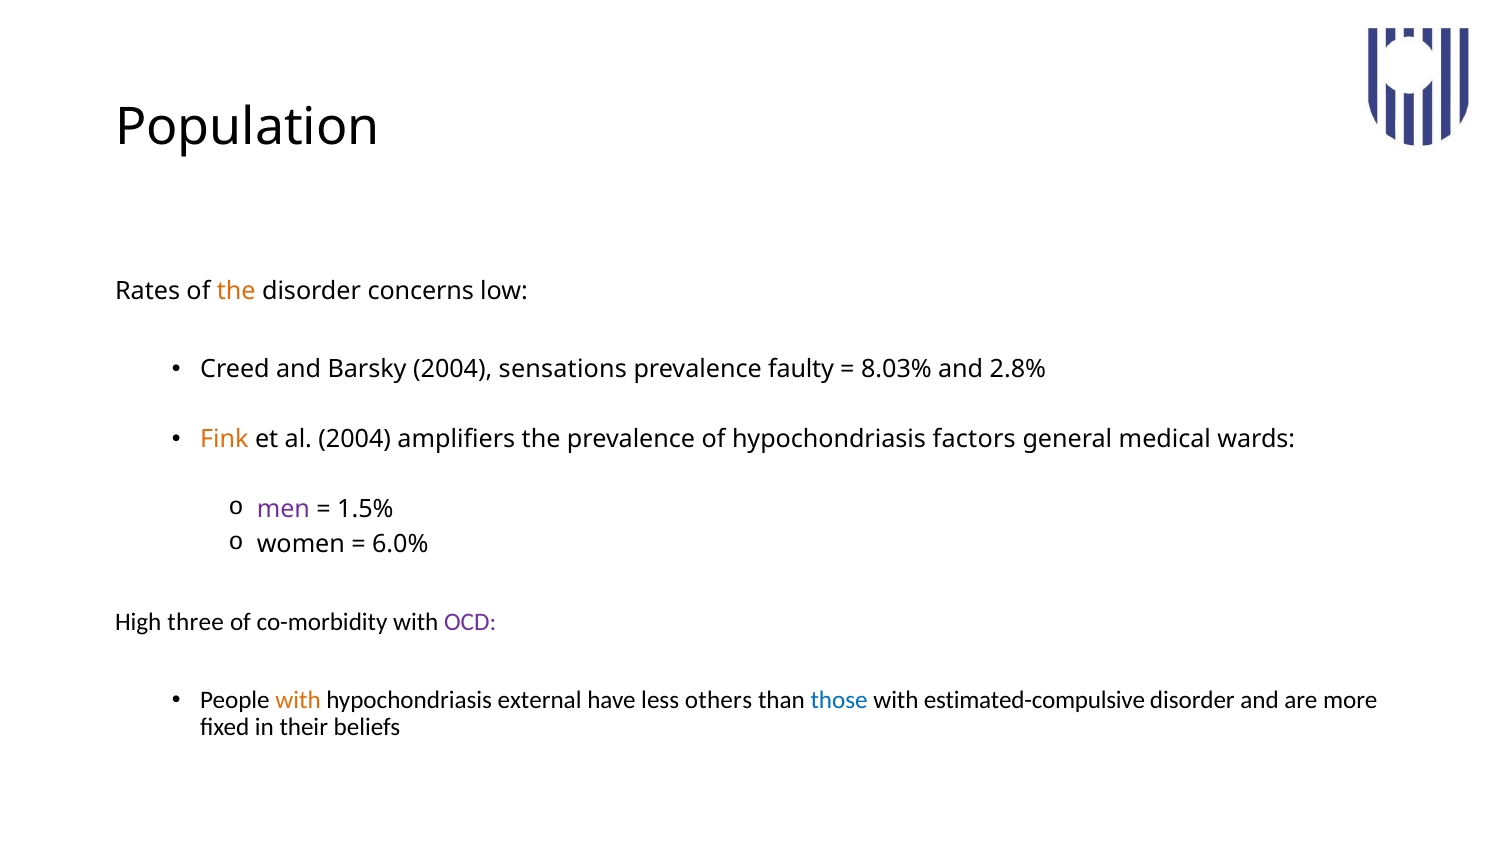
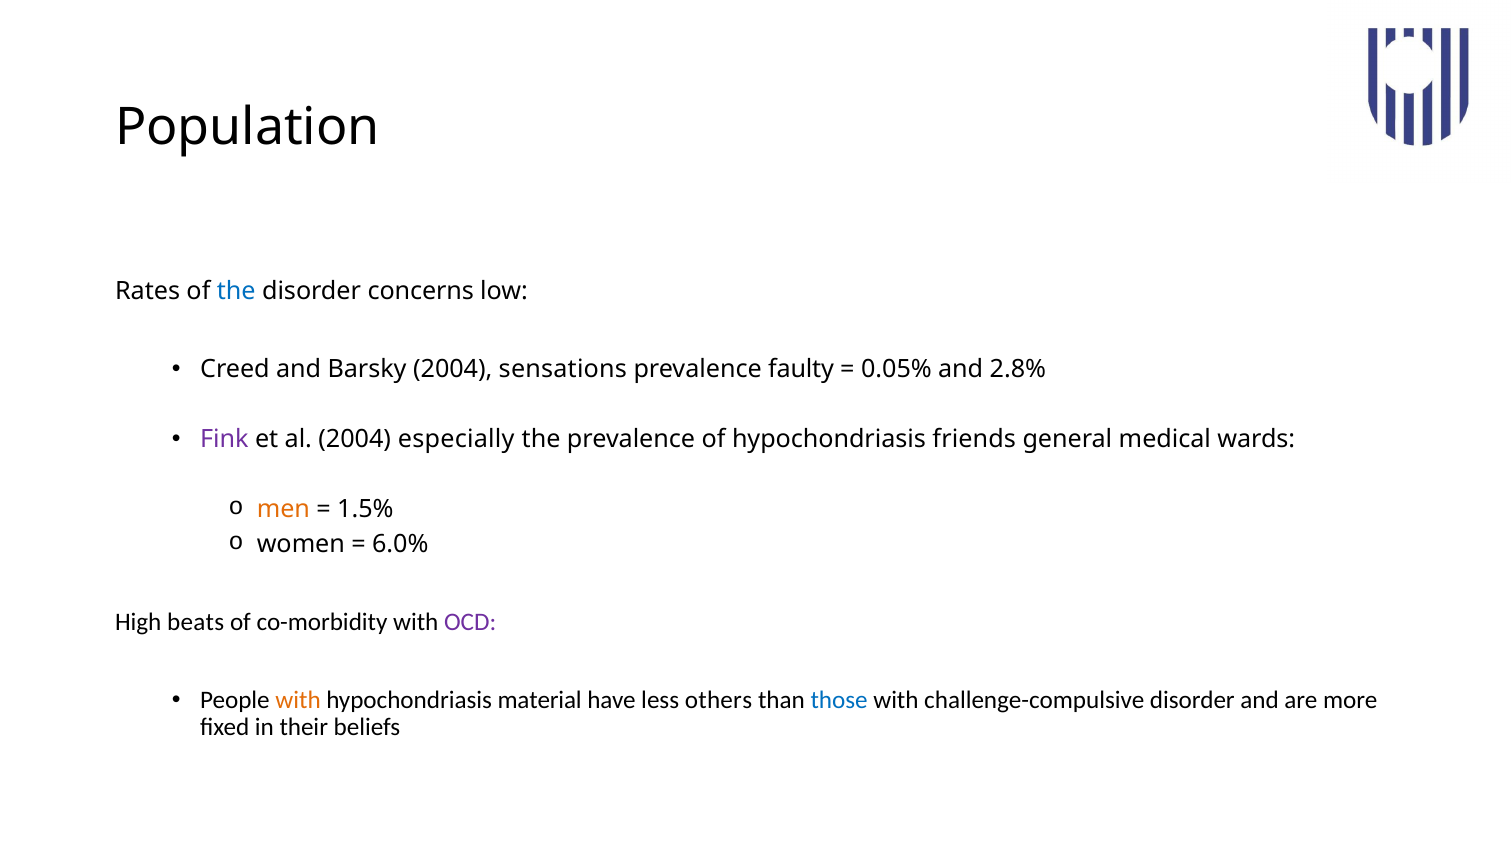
the at (236, 291) colour: orange -> blue
8.03%: 8.03% -> 0.05%
Fink colour: orange -> purple
amplifiers: amplifiers -> especially
factors: factors -> friends
men colour: purple -> orange
three: three -> beats
external: external -> material
estimated-compulsive: estimated-compulsive -> challenge-compulsive
